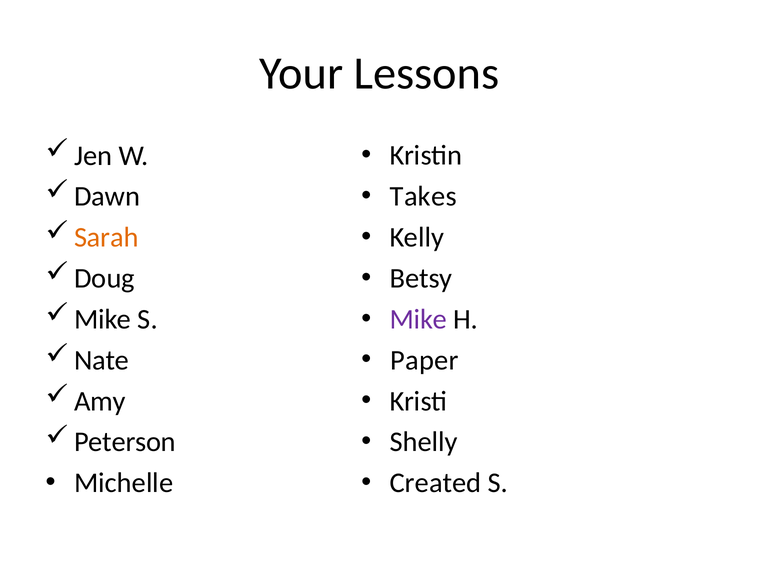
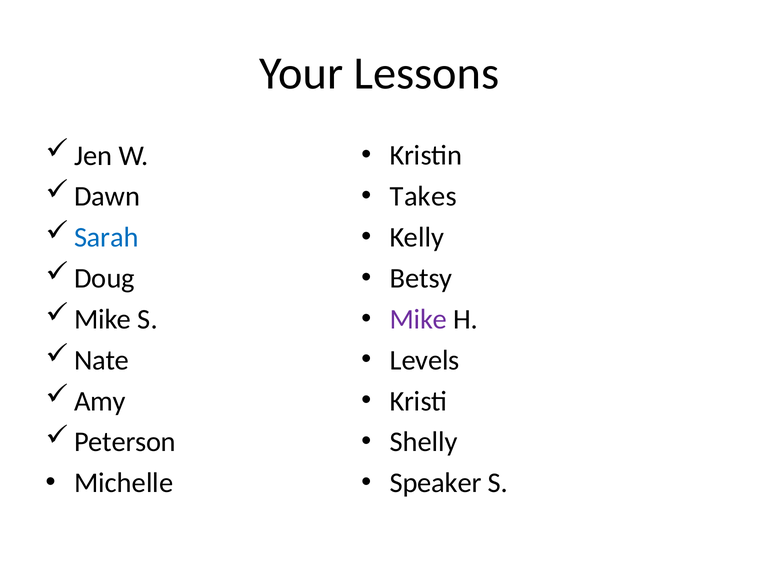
Sarah colour: orange -> blue
Paper: Paper -> Levels
Created: Created -> Speaker
